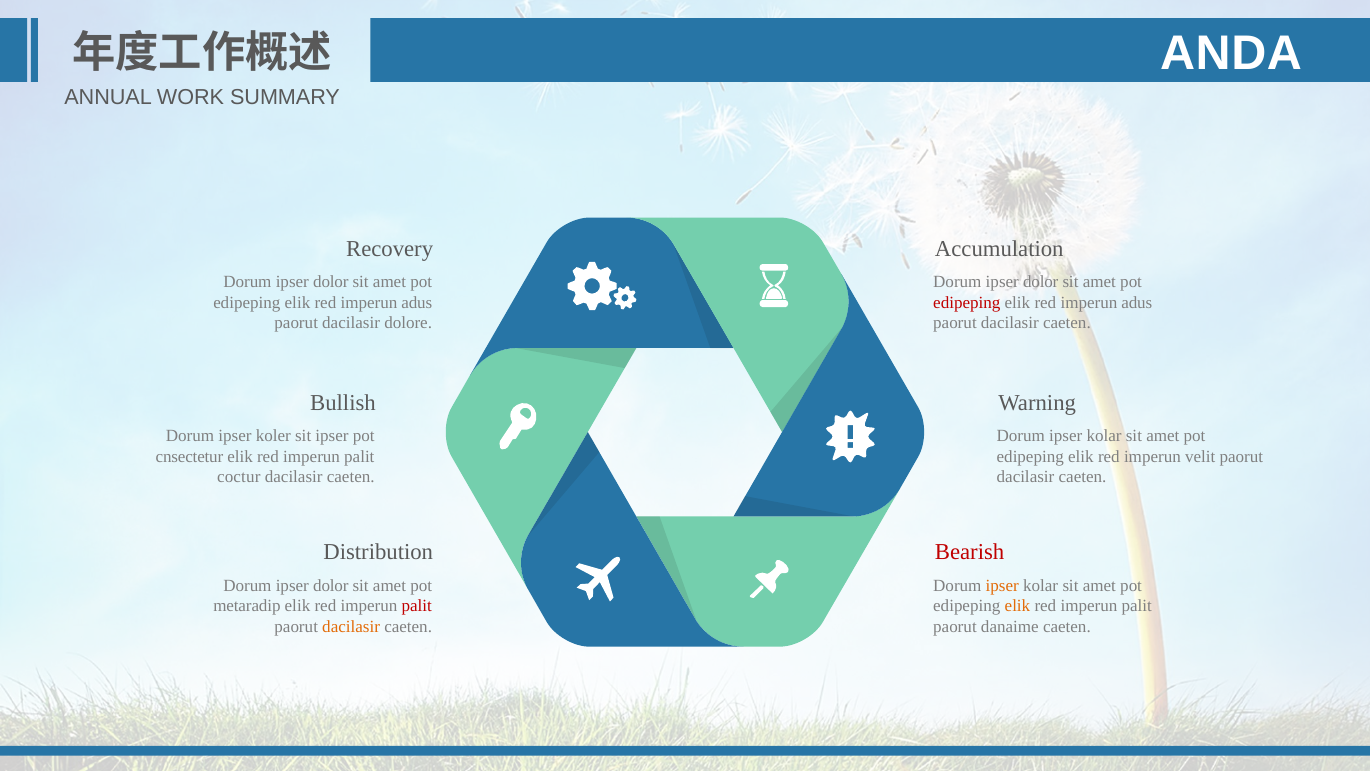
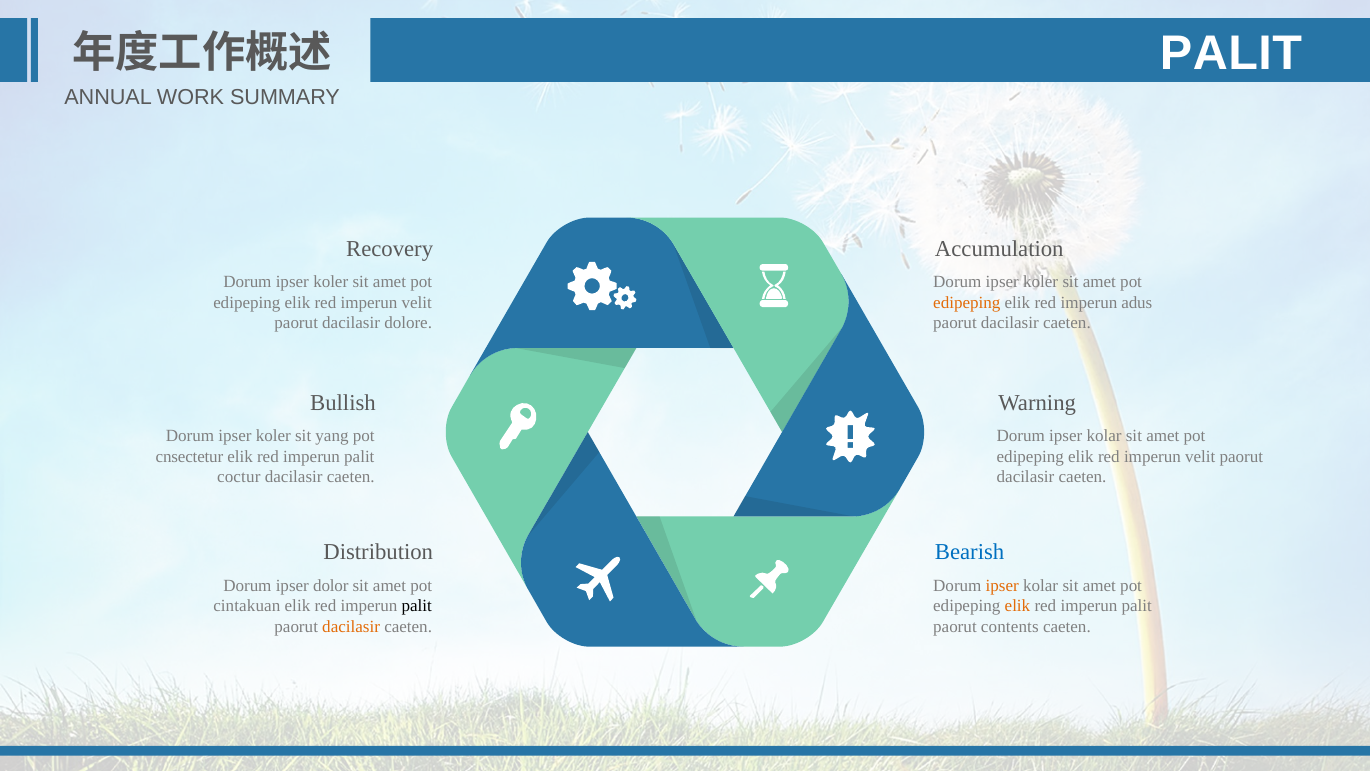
ANDA at (1231, 53): ANDA -> PALIT
dolor at (331, 282): dolor -> koler
dolor at (1041, 282): dolor -> koler
adus at (417, 302): adus -> velit
edipeping at (967, 302) colour: red -> orange
sit ipser: ipser -> yang
Bearish colour: red -> blue
metaradip: metaradip -> cintakuan
palit at (417, 606) colour: red -> black
danaime: danaime -> contents
